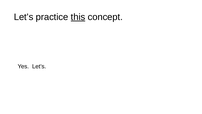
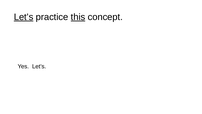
Let’s at (24, 17) underline: none -> present
